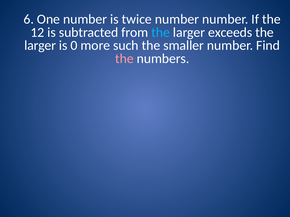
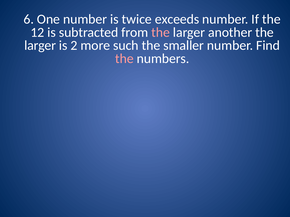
twice number: number -> exceeds
the at (161, 32) colour: light blue -> pink
exceeds: exceeds -> another
0: 0 -> 2
